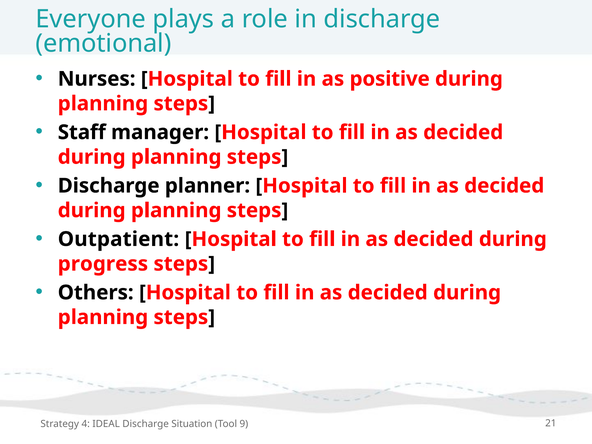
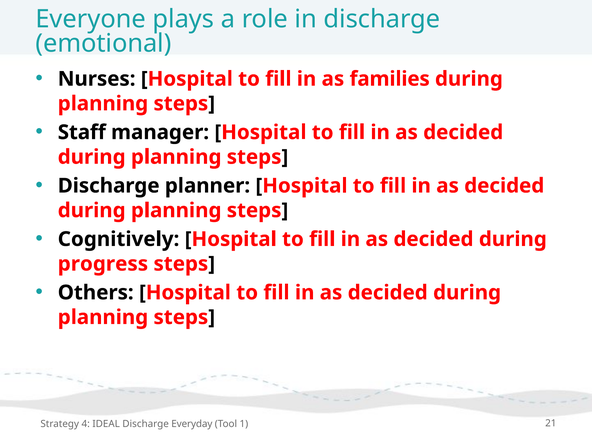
positive: positive -> families
Outpatient: Outpatient -> Cognitively
Situation: Situation -> Everyday
9: 9 -> 1
